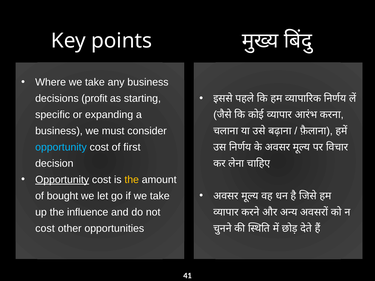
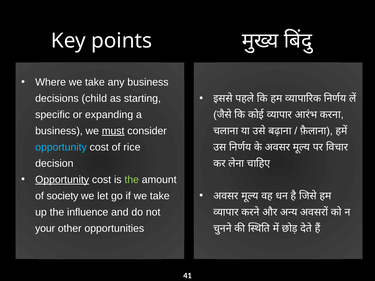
profit: profit -> child
must underline: none -> present
first: first -> rice
the at (132, 180) colour: yellow -> light green
bought: bought -> society
cost at (45, 229): cost -> your
